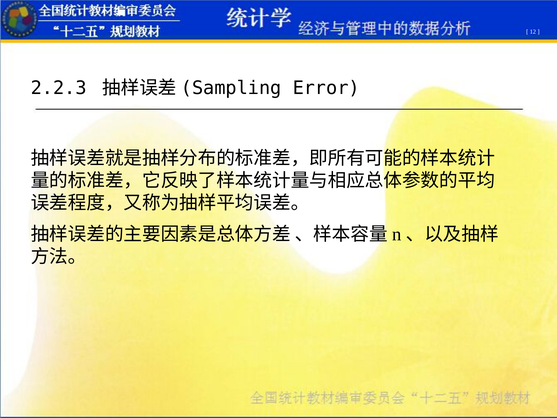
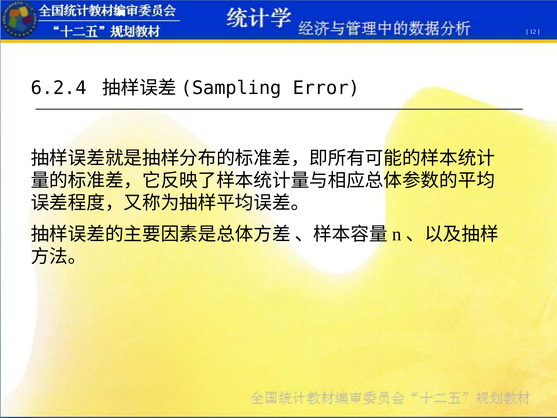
2.2.3: 2.2.3 -> 6.2.4
